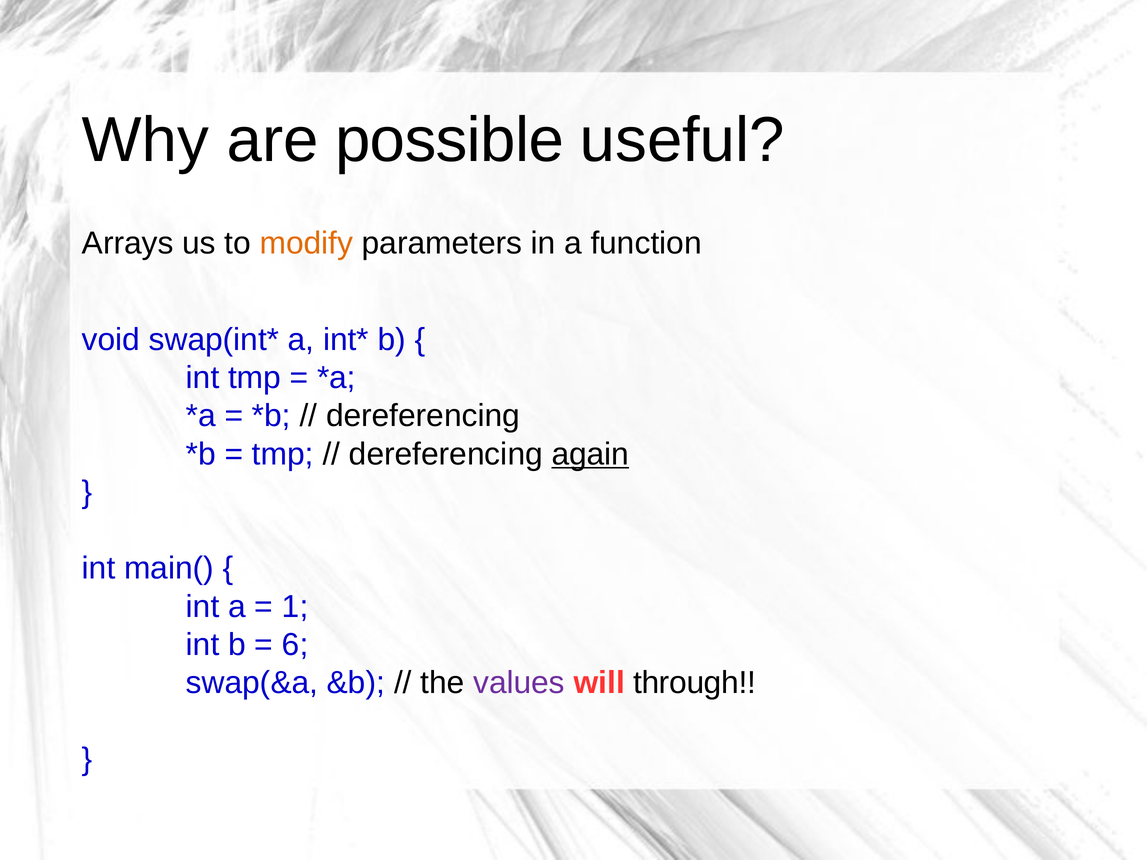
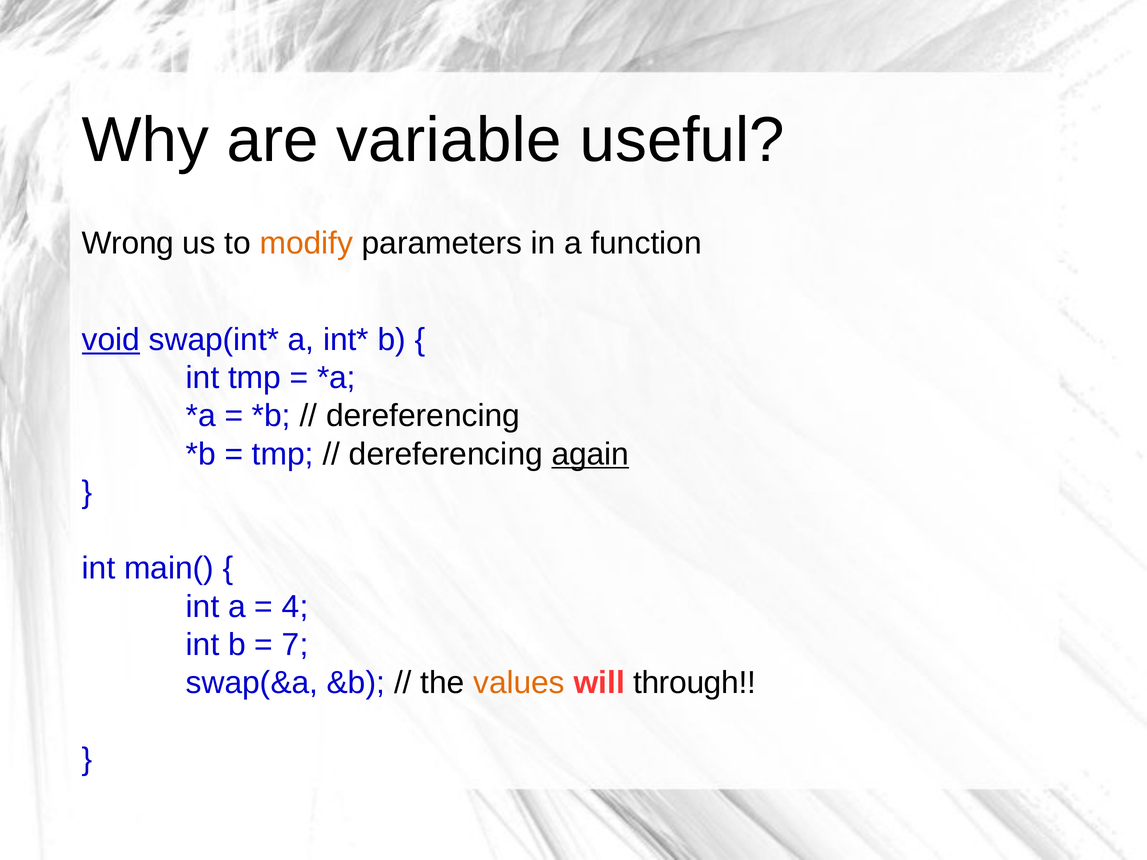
possible: possible -> variable
Arrays: Arrays -> Wrong
void underline: none -> present
1: 1 -> 4
6: 6 -> 7
values colour: purple -> orange
